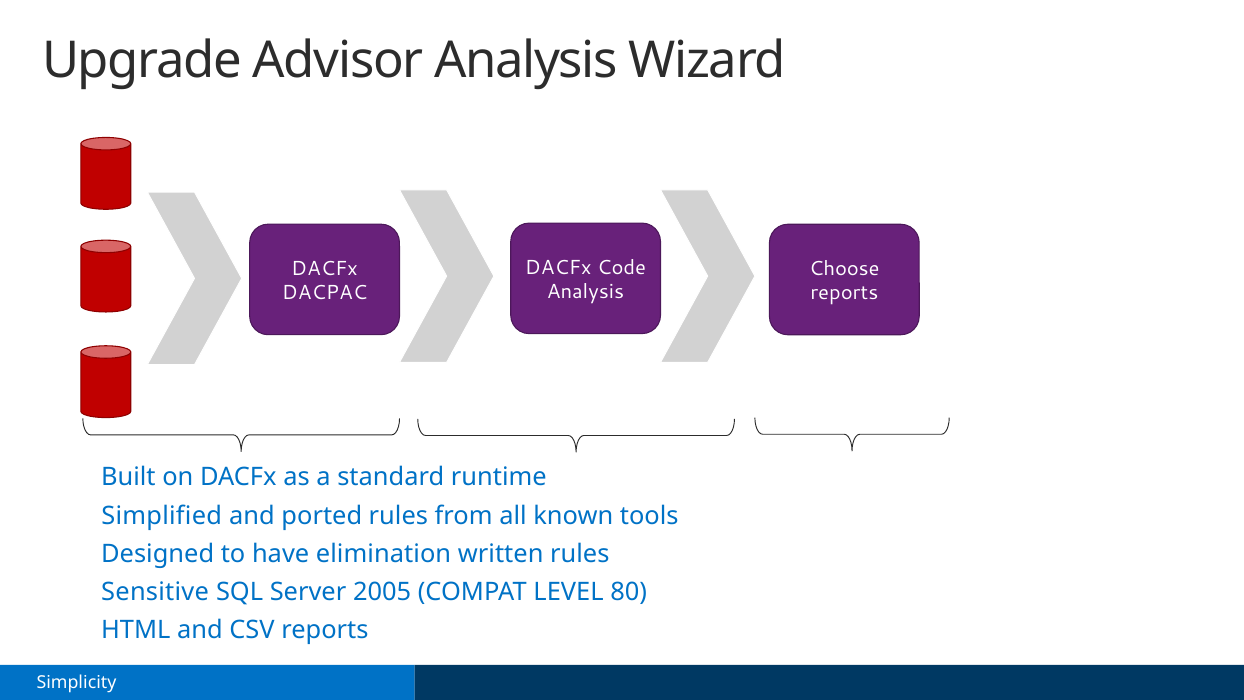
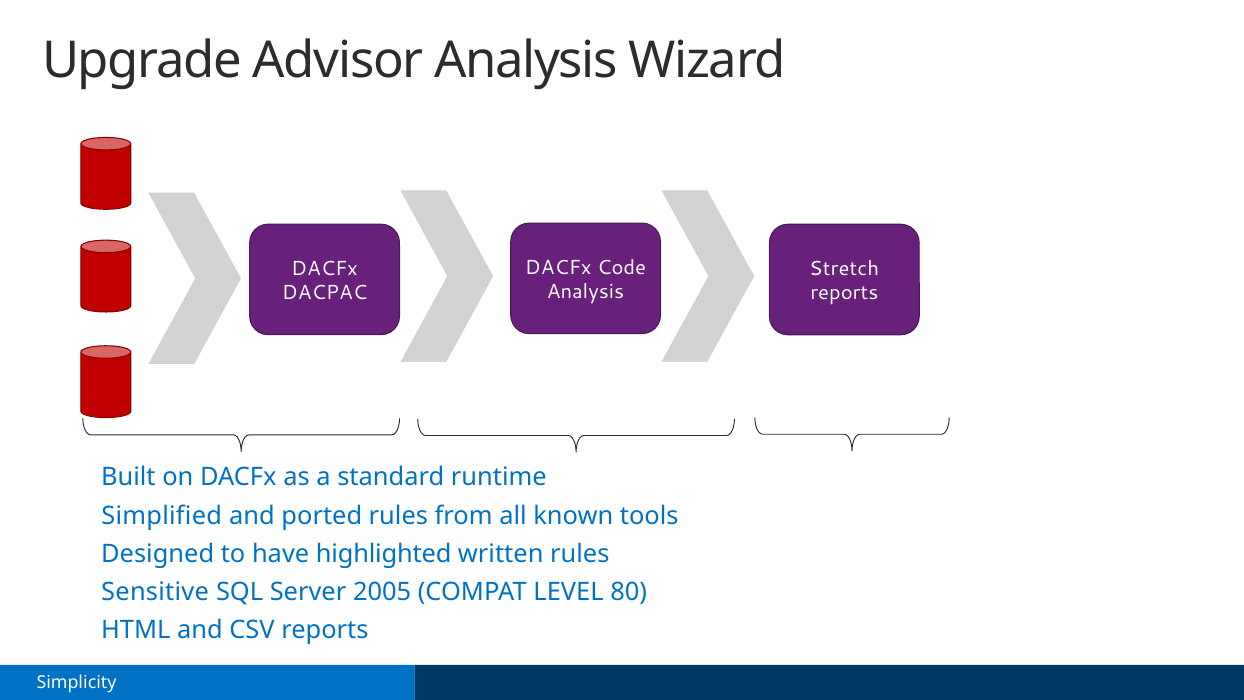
Choose: Choose -> Stretch
elimination: elimination -> highlighted
